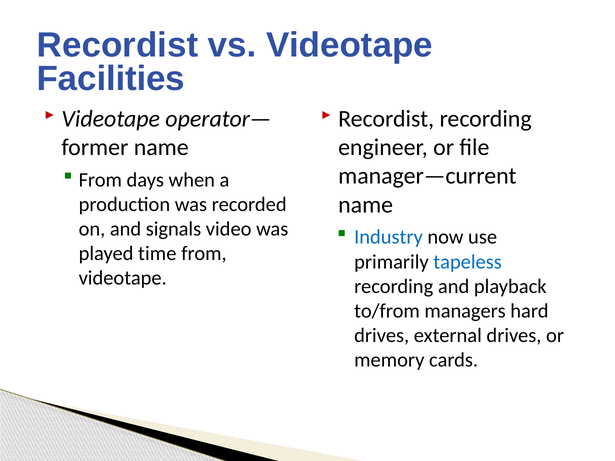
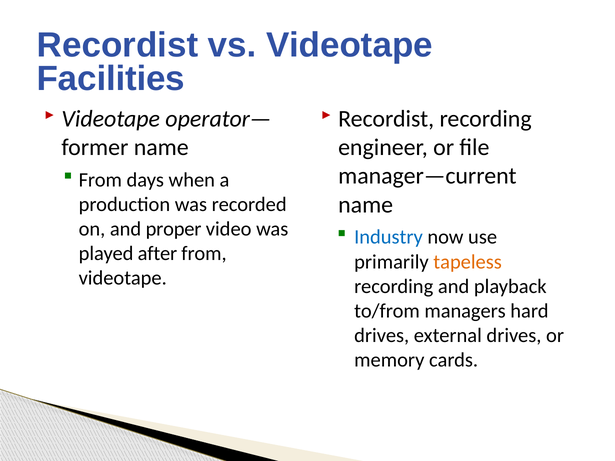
signals: signals -> proper
time: time -> after
tapeless colour: blue -> orange
